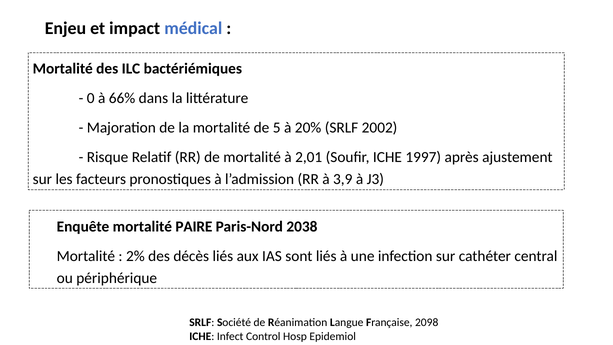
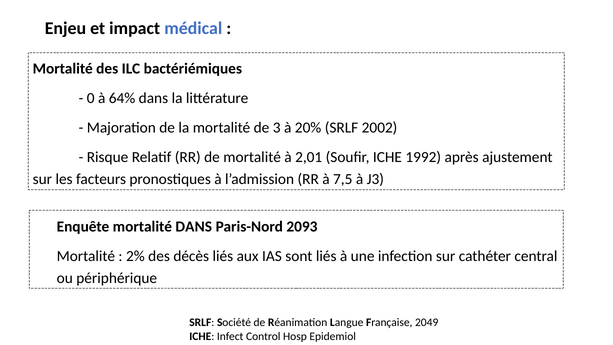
66%: 66% -> 64%
5: 5 -> 3
1997: 1997 -> 1992
3,9: 3,9 -> 7,5
mortalité PAIRE: PAIRE -> DANS
2038: 2038 -> 2093
2098: 2098 -> 2049
